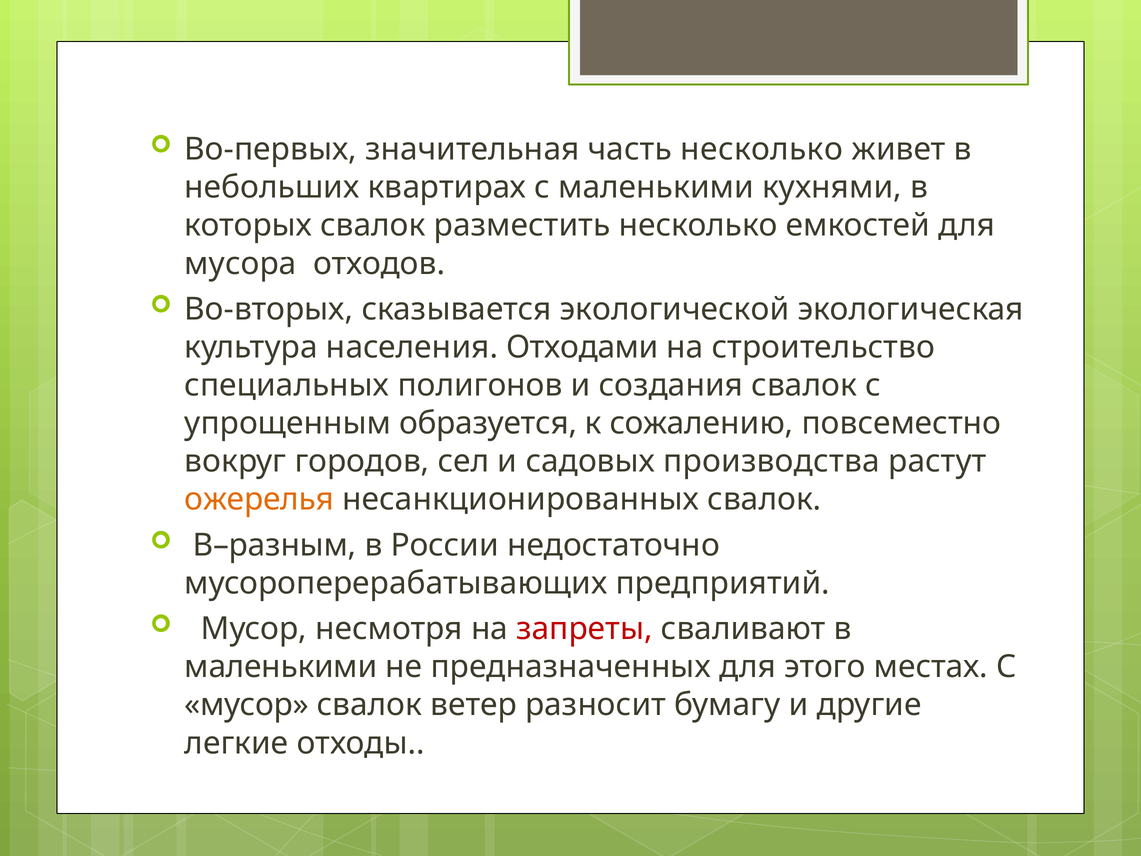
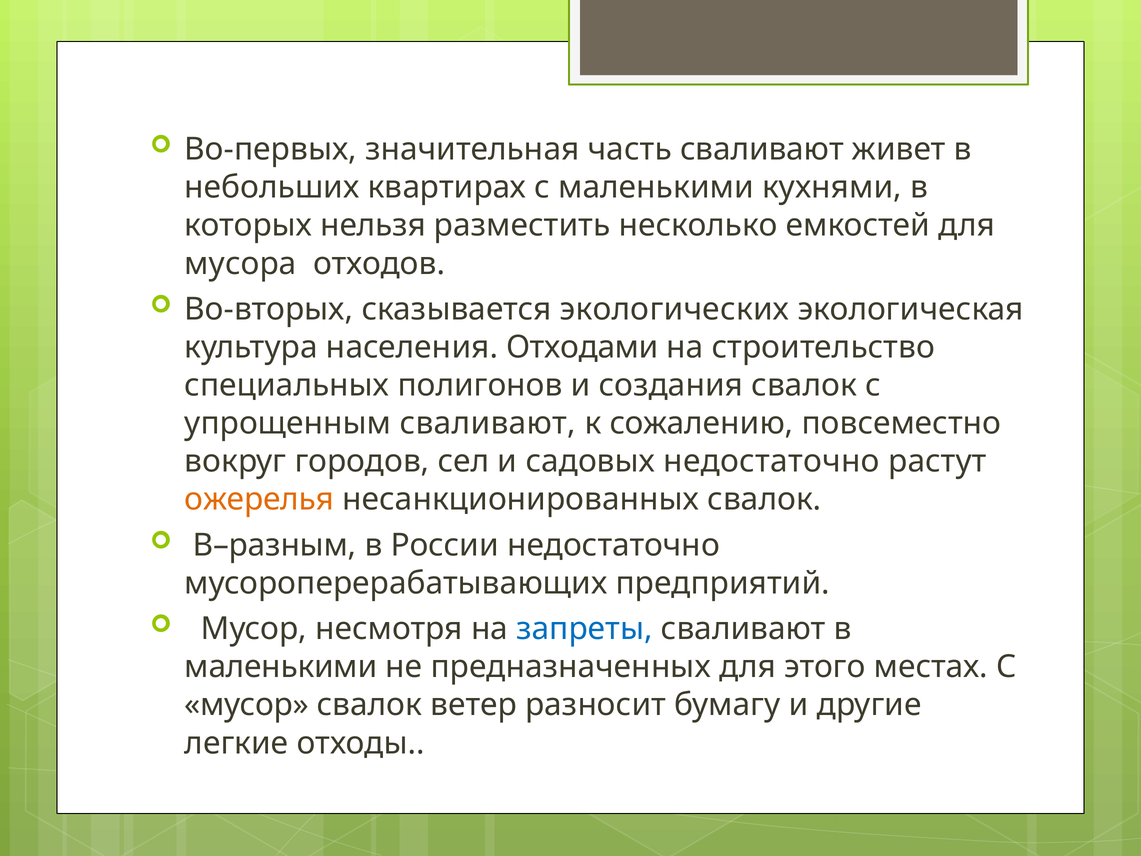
часть несколько: несколько -> сваливают
которых свалок: свалок -> нельзя
экологической: экологической -> экологических
упрощенным образуется: образуется -> сваливают
садовых производства: производства -> недостаточно
запреты colour: red -> blue
